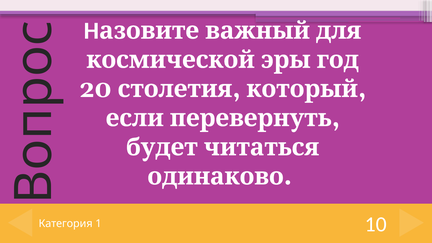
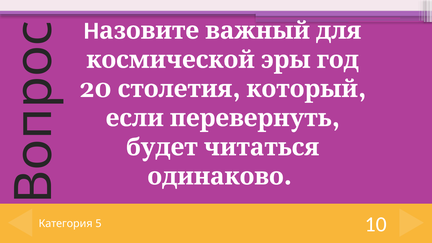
1: 1 -> 5
